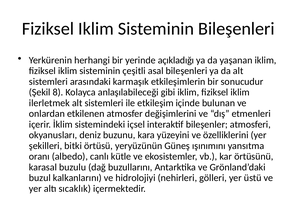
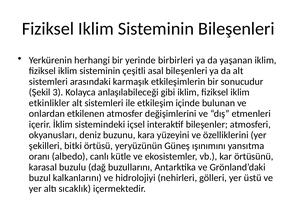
açıkladığı: açıkladığı -> birbirleri
8: 8 -> 3
ilerletmek: ilerletmek -> etkinlikler
